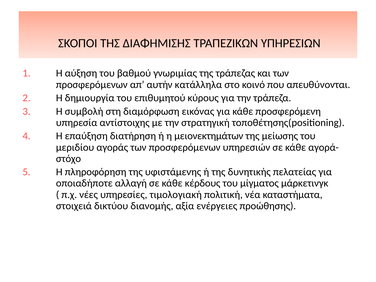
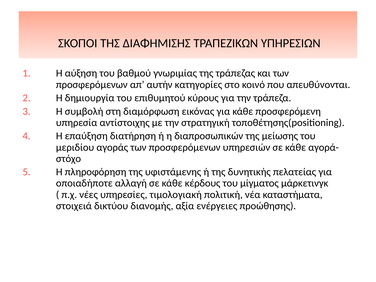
κατάλληλα: κατάλληλα -> κατηγορίες
μειονεκτημάτων: μειονεκτημάτων -> διαπροσωπικών
